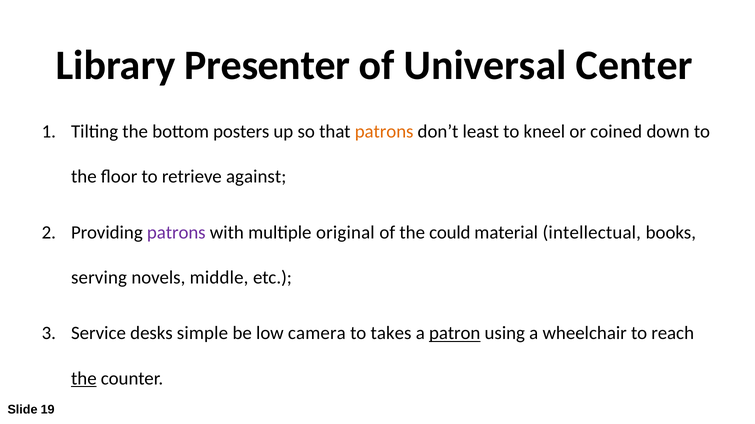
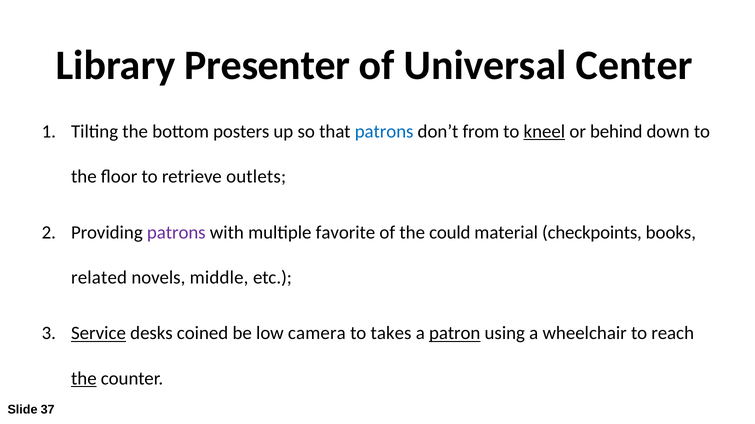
patrons at (384, 132) colour: orange -> blue
least: least -> from
kneel underline: none -> present
coined: coined -> behind
against: against -> outlets
original: original -> favorite
intellectual: intellectual -> checkpoints
serving: serving -> related
Service underline: none -> present
simple: simple -> coined
19: 19 -> 37
